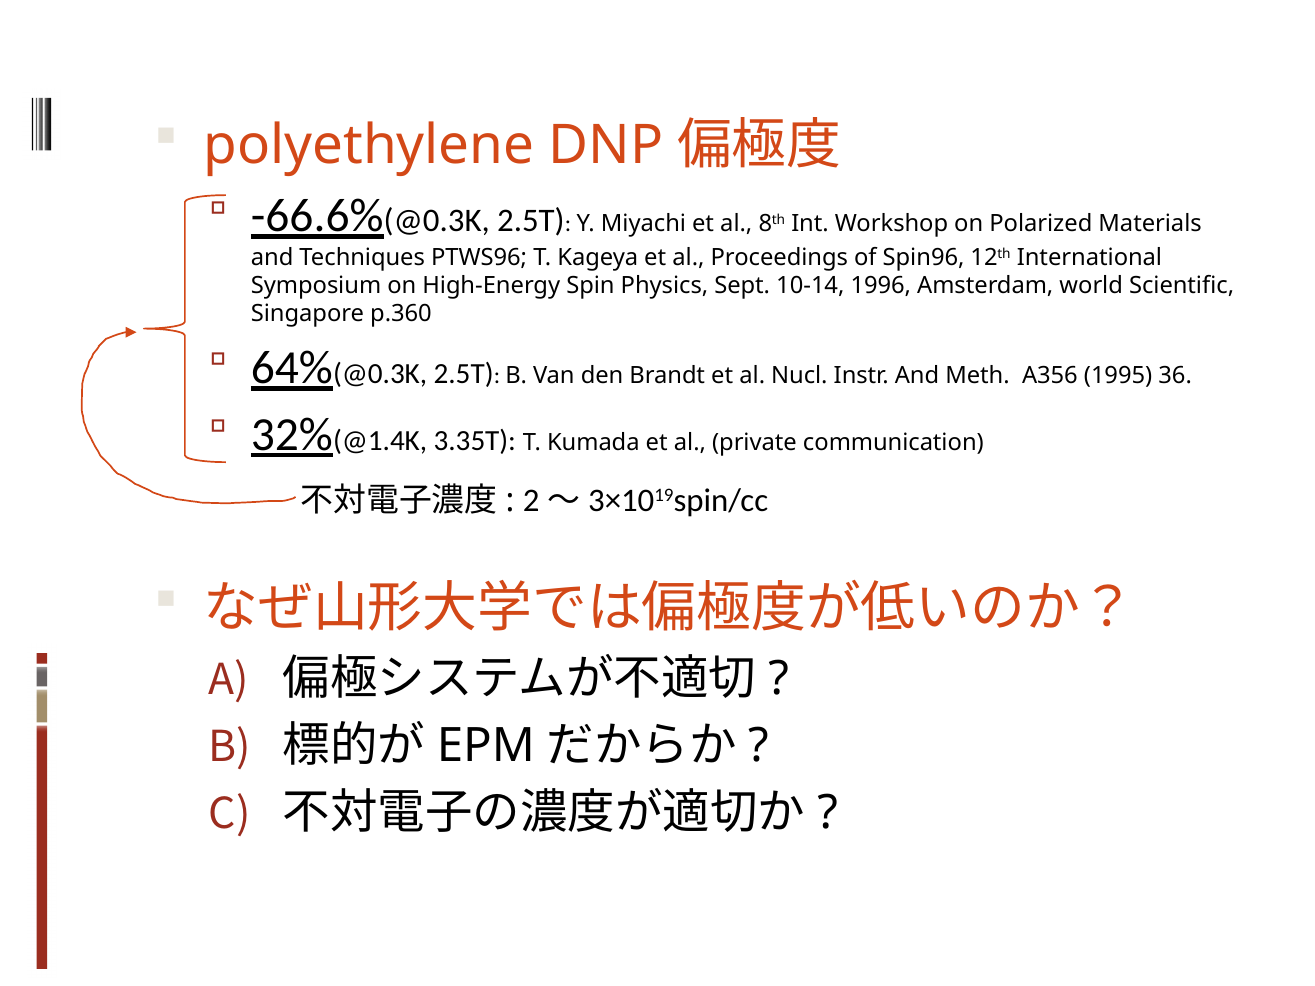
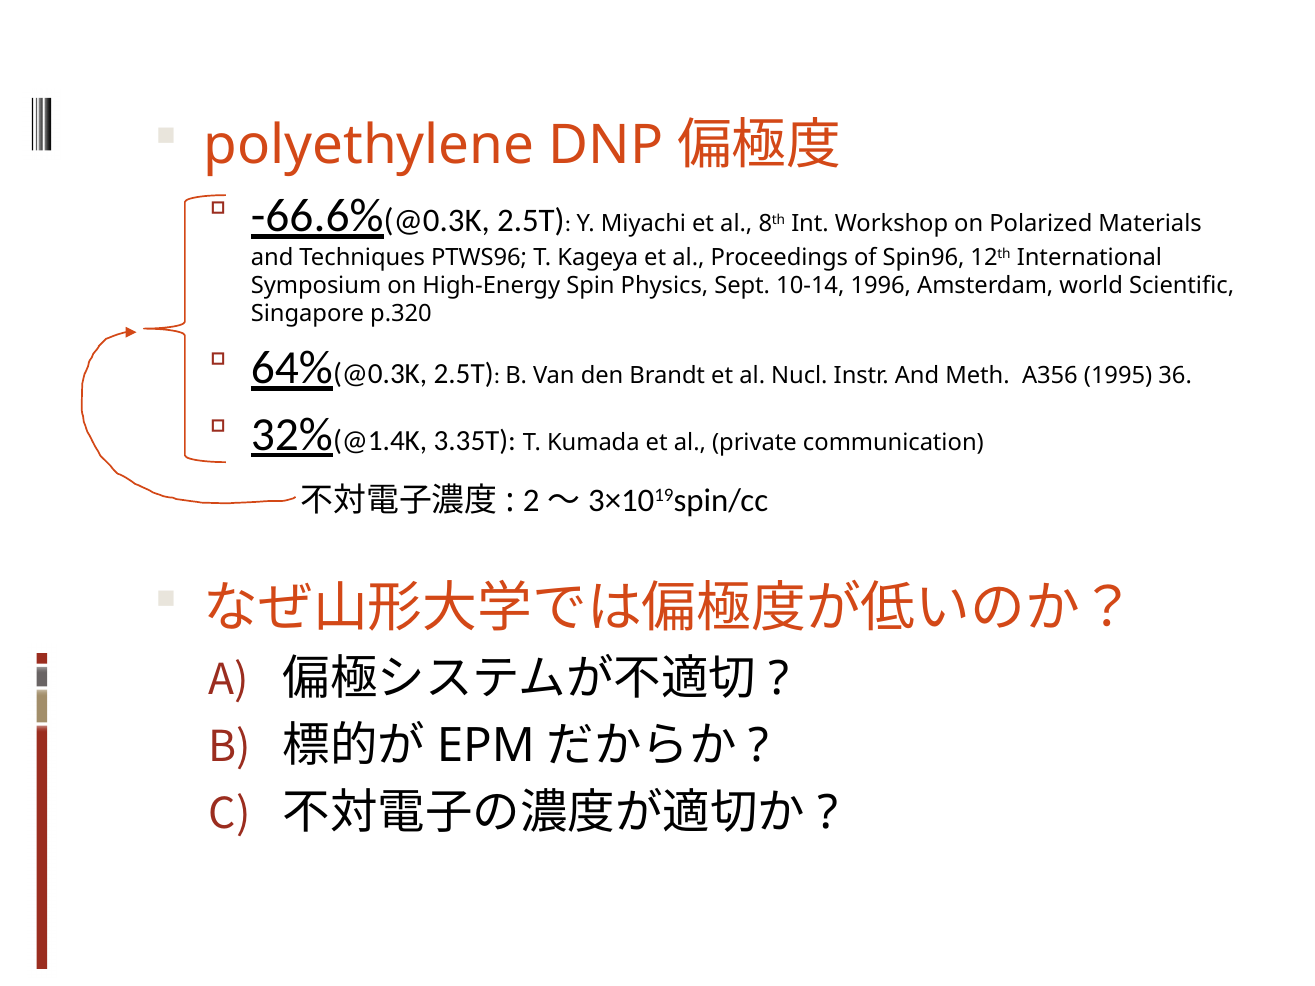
p.360: p.360 -> p.320
